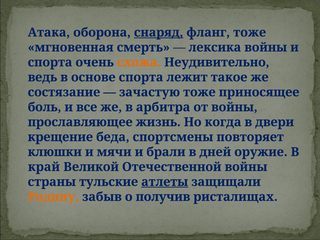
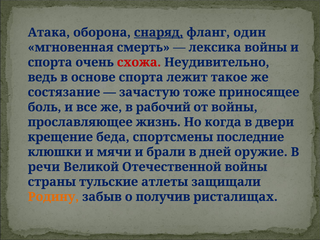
фланг тоже: тоже -> один
схожа colour: orange -> red
арбитра: арбитра -> рабочий
повторяет: повторяет -> последние
край: край -> речи
атлеты underline: present -> none
